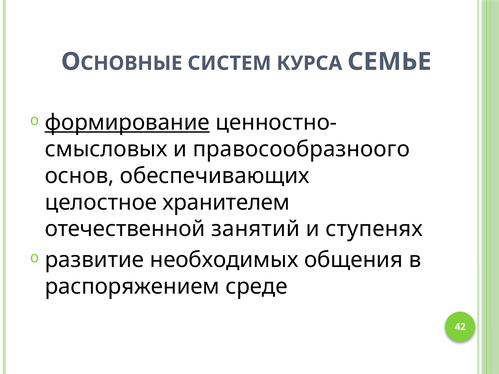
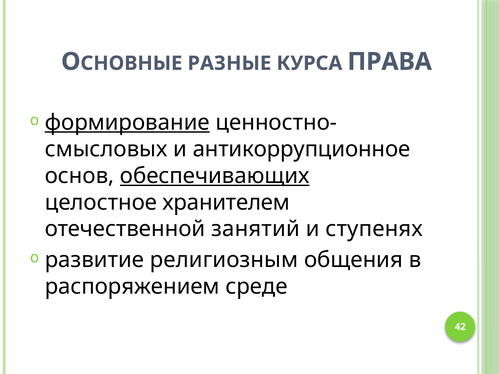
СИСТЕМ: СИСТЕМ -> РАЗНЫЕ
СЕМЬЕ: СЕМЬЕ -> ПРАВА
правосообразноого: правосообразноого -> антикоррупционное
обеспечивающих underline: none -> present
необходимых: необходимых -> религиозным
